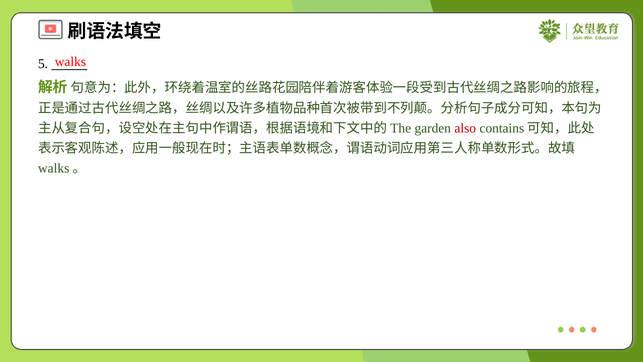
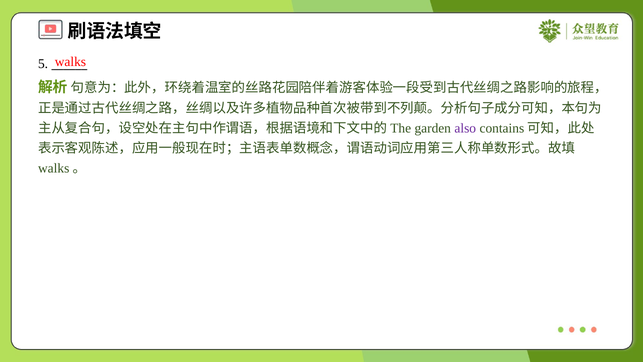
also colour: red -> purple
